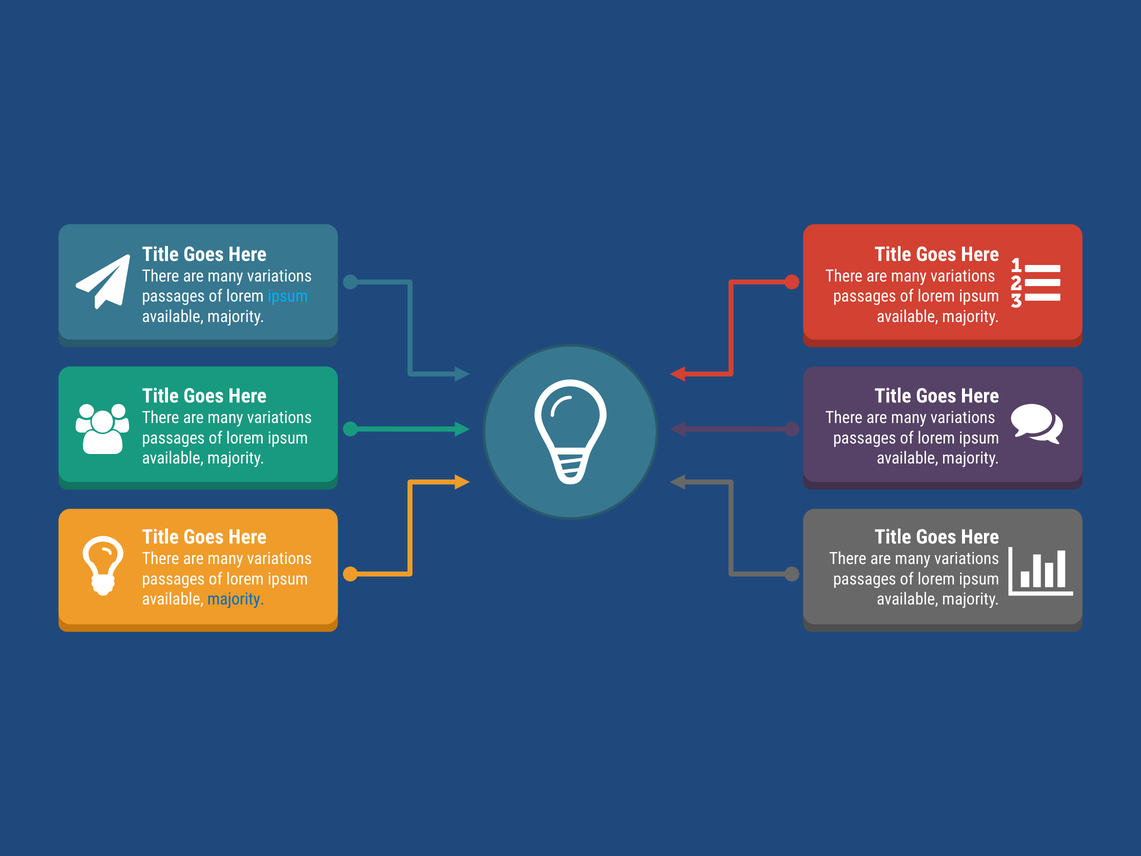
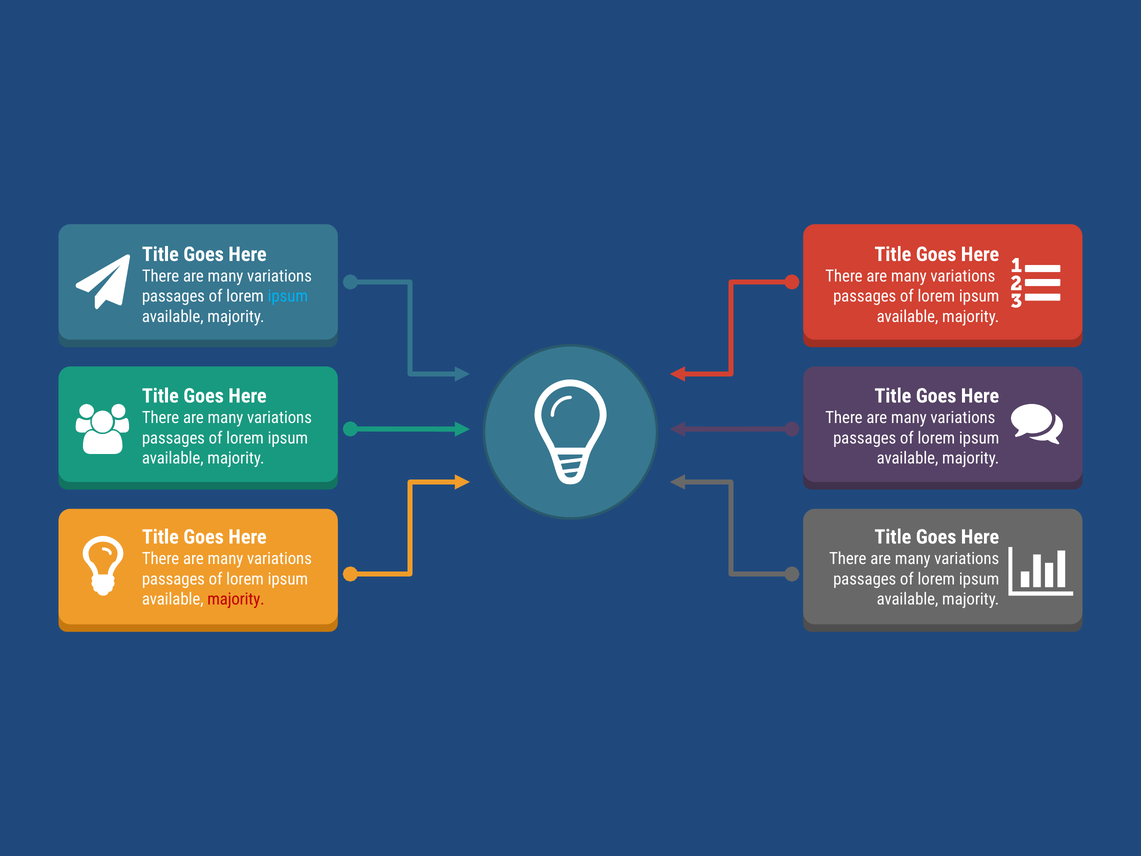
majority at (236, 599) colour: blue -> red
